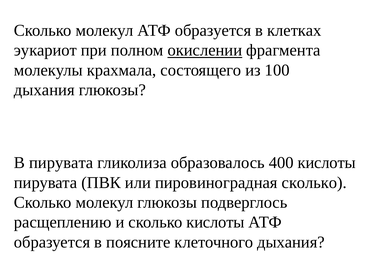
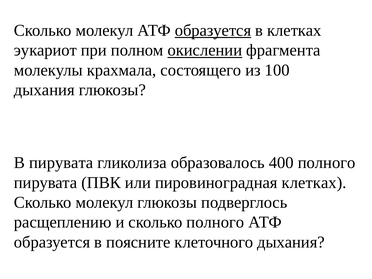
образуется at (213, 30) underline: none -> present
400 кислоты: кислоты -> полного
пировиноградная сколько: сколько -> клетках
сколько кислоты: кислоты -> полного
